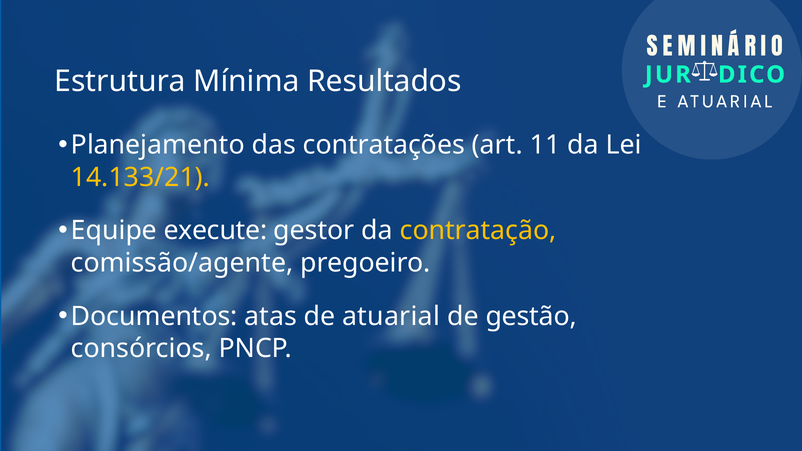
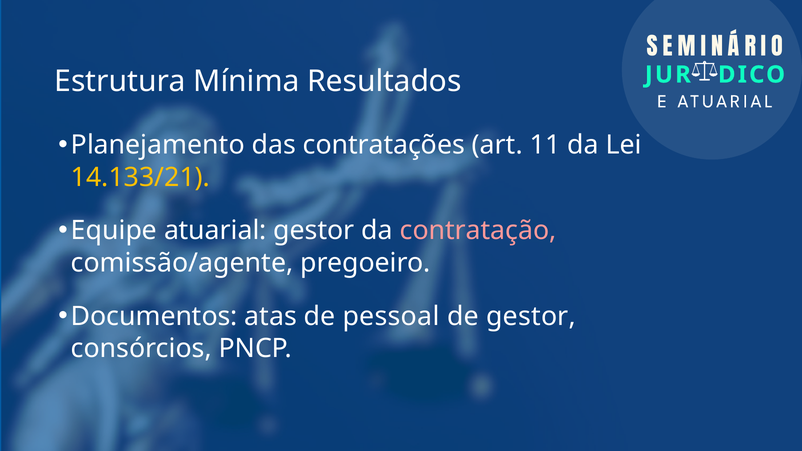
Equipe execute: execute -> atuarial
contratação colour: yellow -> pink
de atuarial: atuarial -> pessoal
de gestão: gestão -> gestor
